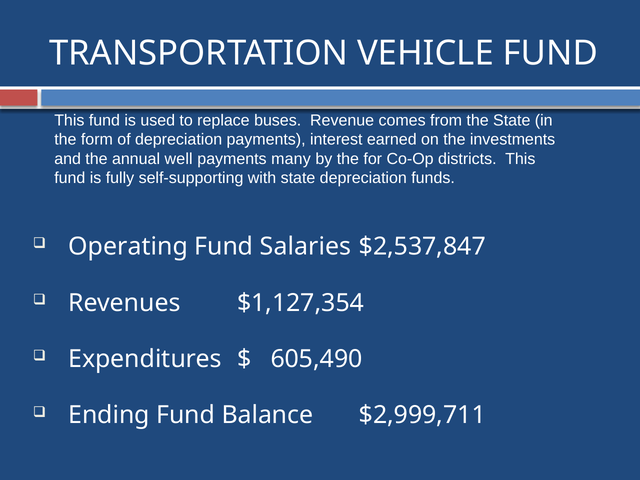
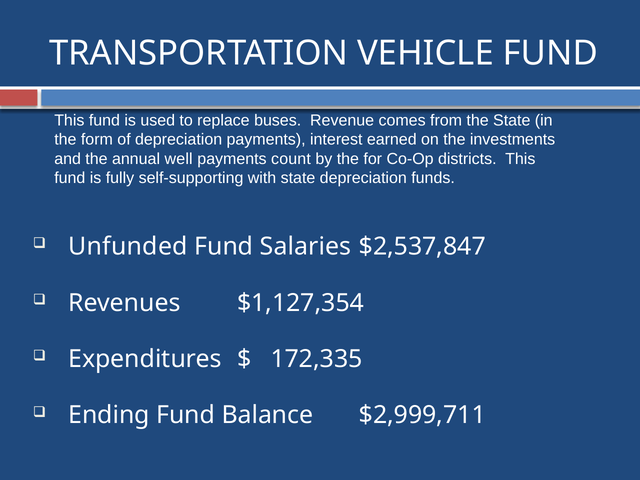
many: many -> count
Operating: Operating -> Unfunded
605,490: 605,490 -> 172,335
